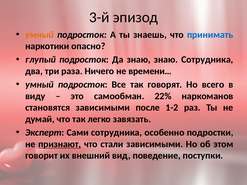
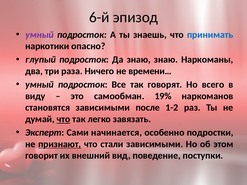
3-й: 3-й -> 6-й
умный at (39, 35) colour: orange -> purple
знаю Сотрудника: Сотрудника -> Наркоманы
22%: 22% -> 19%
что at (63, 119) underline: none -> present
Сами сотрудника: сотрудника -> начинается
